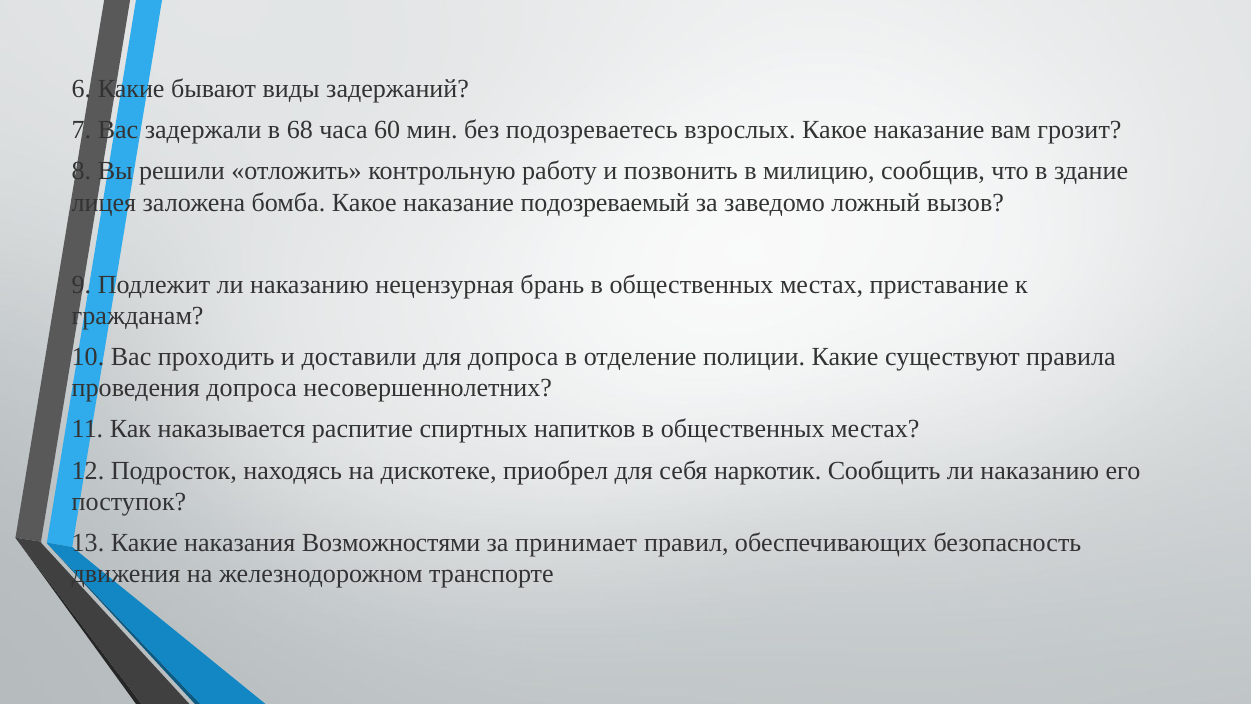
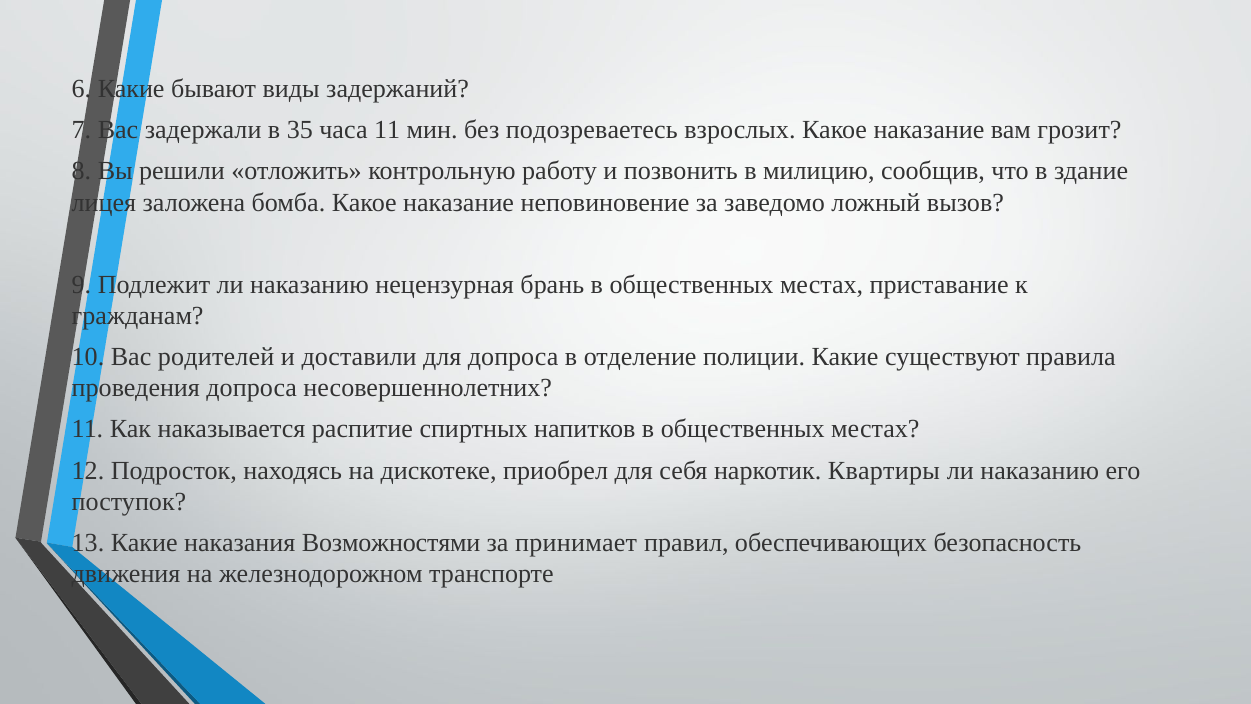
68: 68 -> 35
часа 60: 60 -> 11
подозреваемый: подозреваемый -> неповиновение
проходить: проходить -> родителей
Сообщить: Сообщить -> Квартиры
